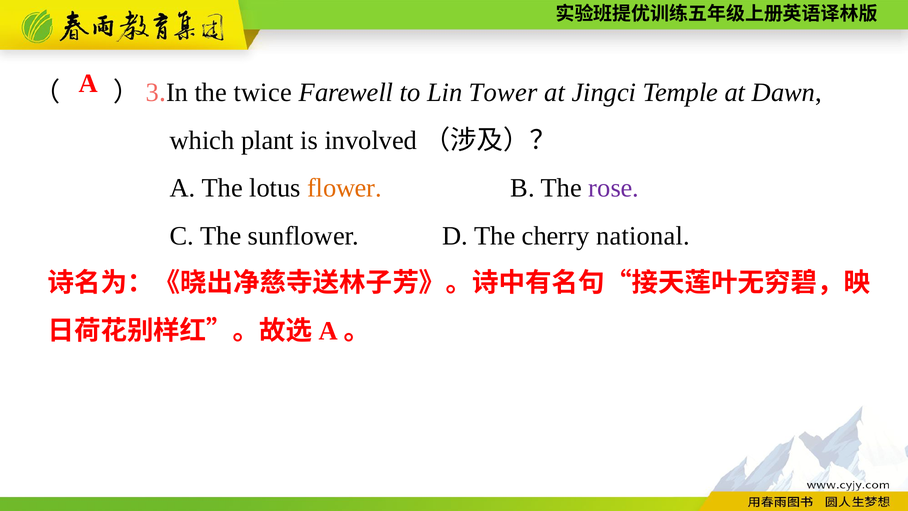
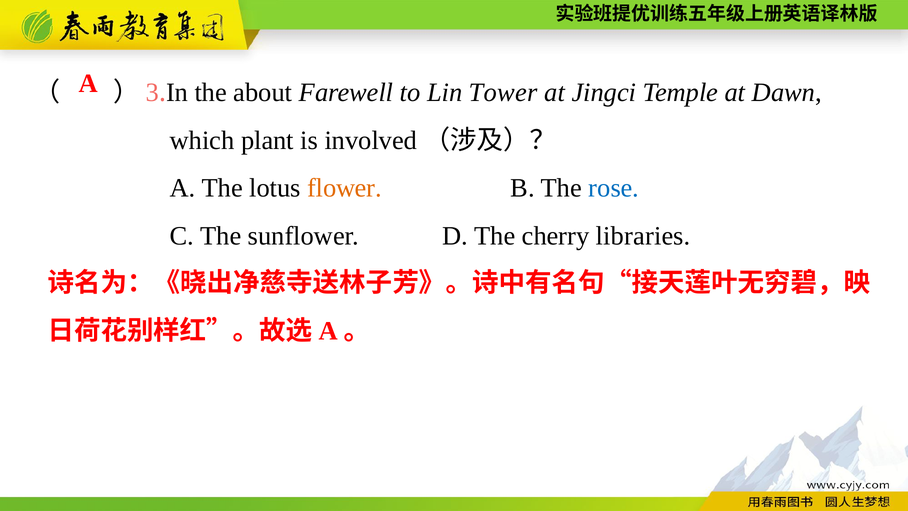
twice: twice -> about
rose colour: purple -> blue
national: national -> libraries
